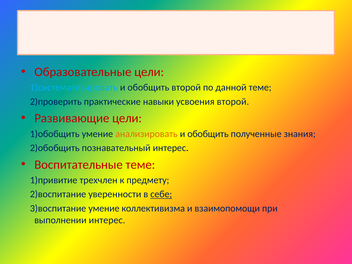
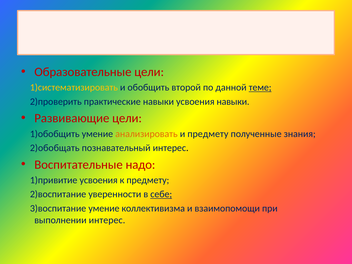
1)систематизировать colour: light blue -> yellow
теме at (260, 88) underline: none -> present
усвоения второй: второй -> навыки
обобщить at (208, 134): обобщить -> предмету
2)обобщить: 2)обобщить -> 2)обобщать
Воспитательные теме: теме -> надо
1)привитие трехчлен: трехчлен -> усвоения
